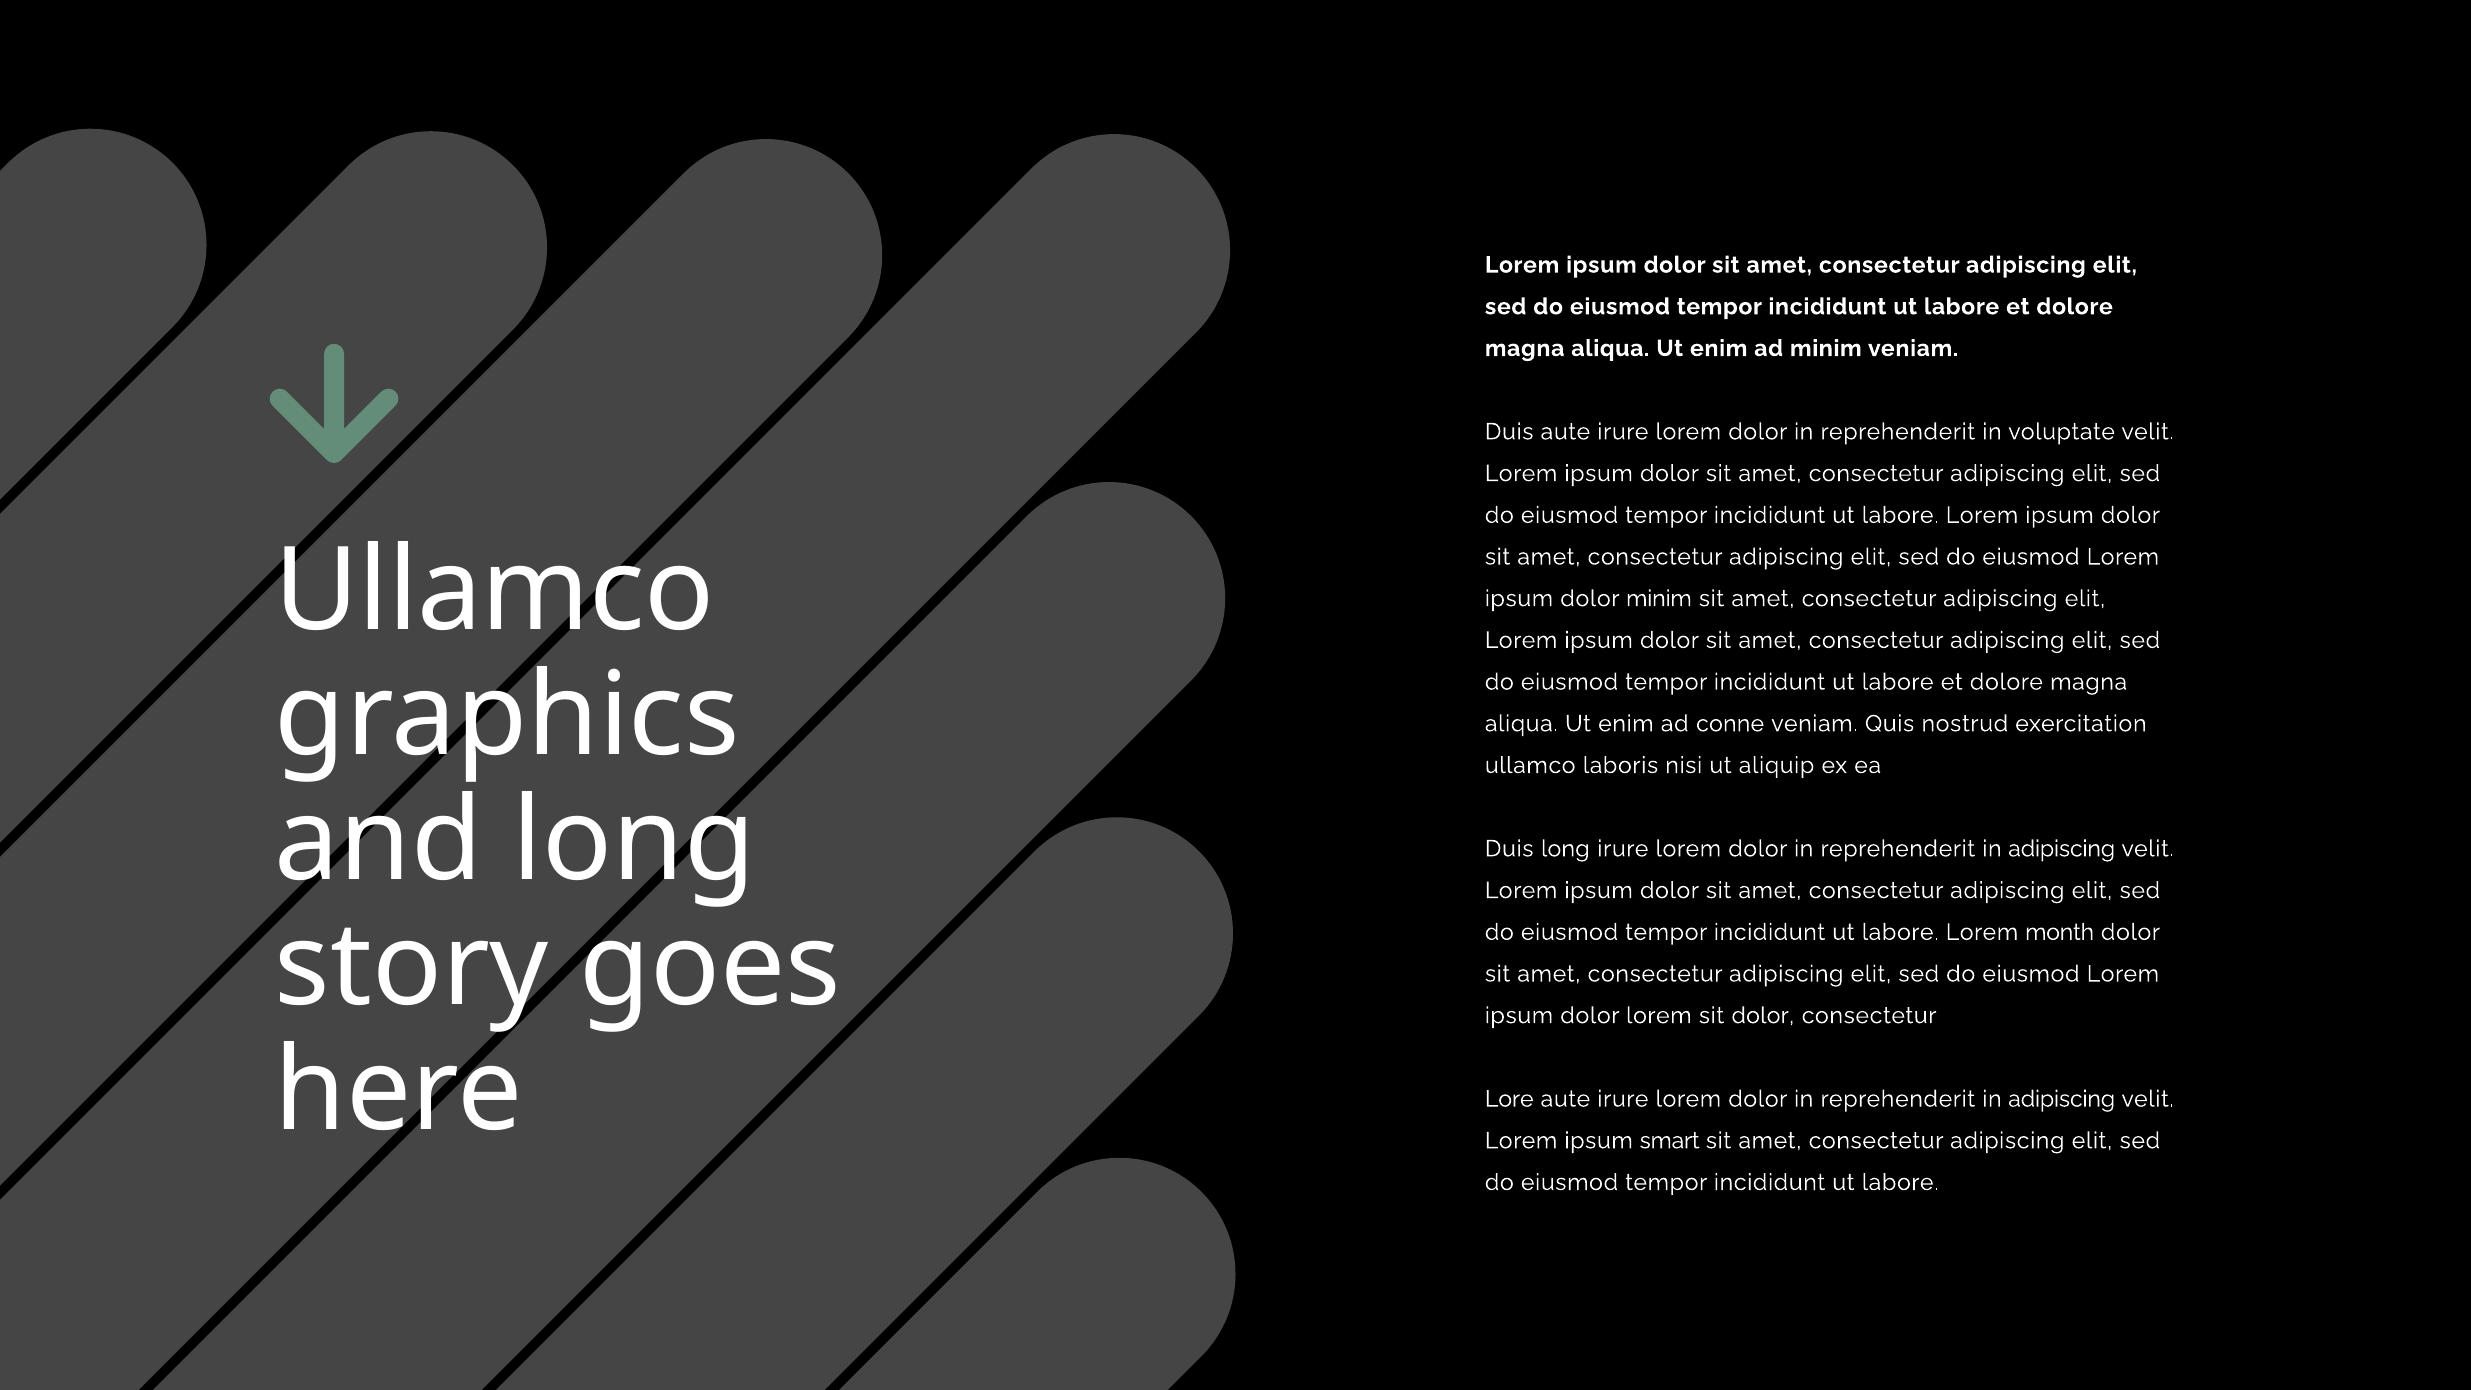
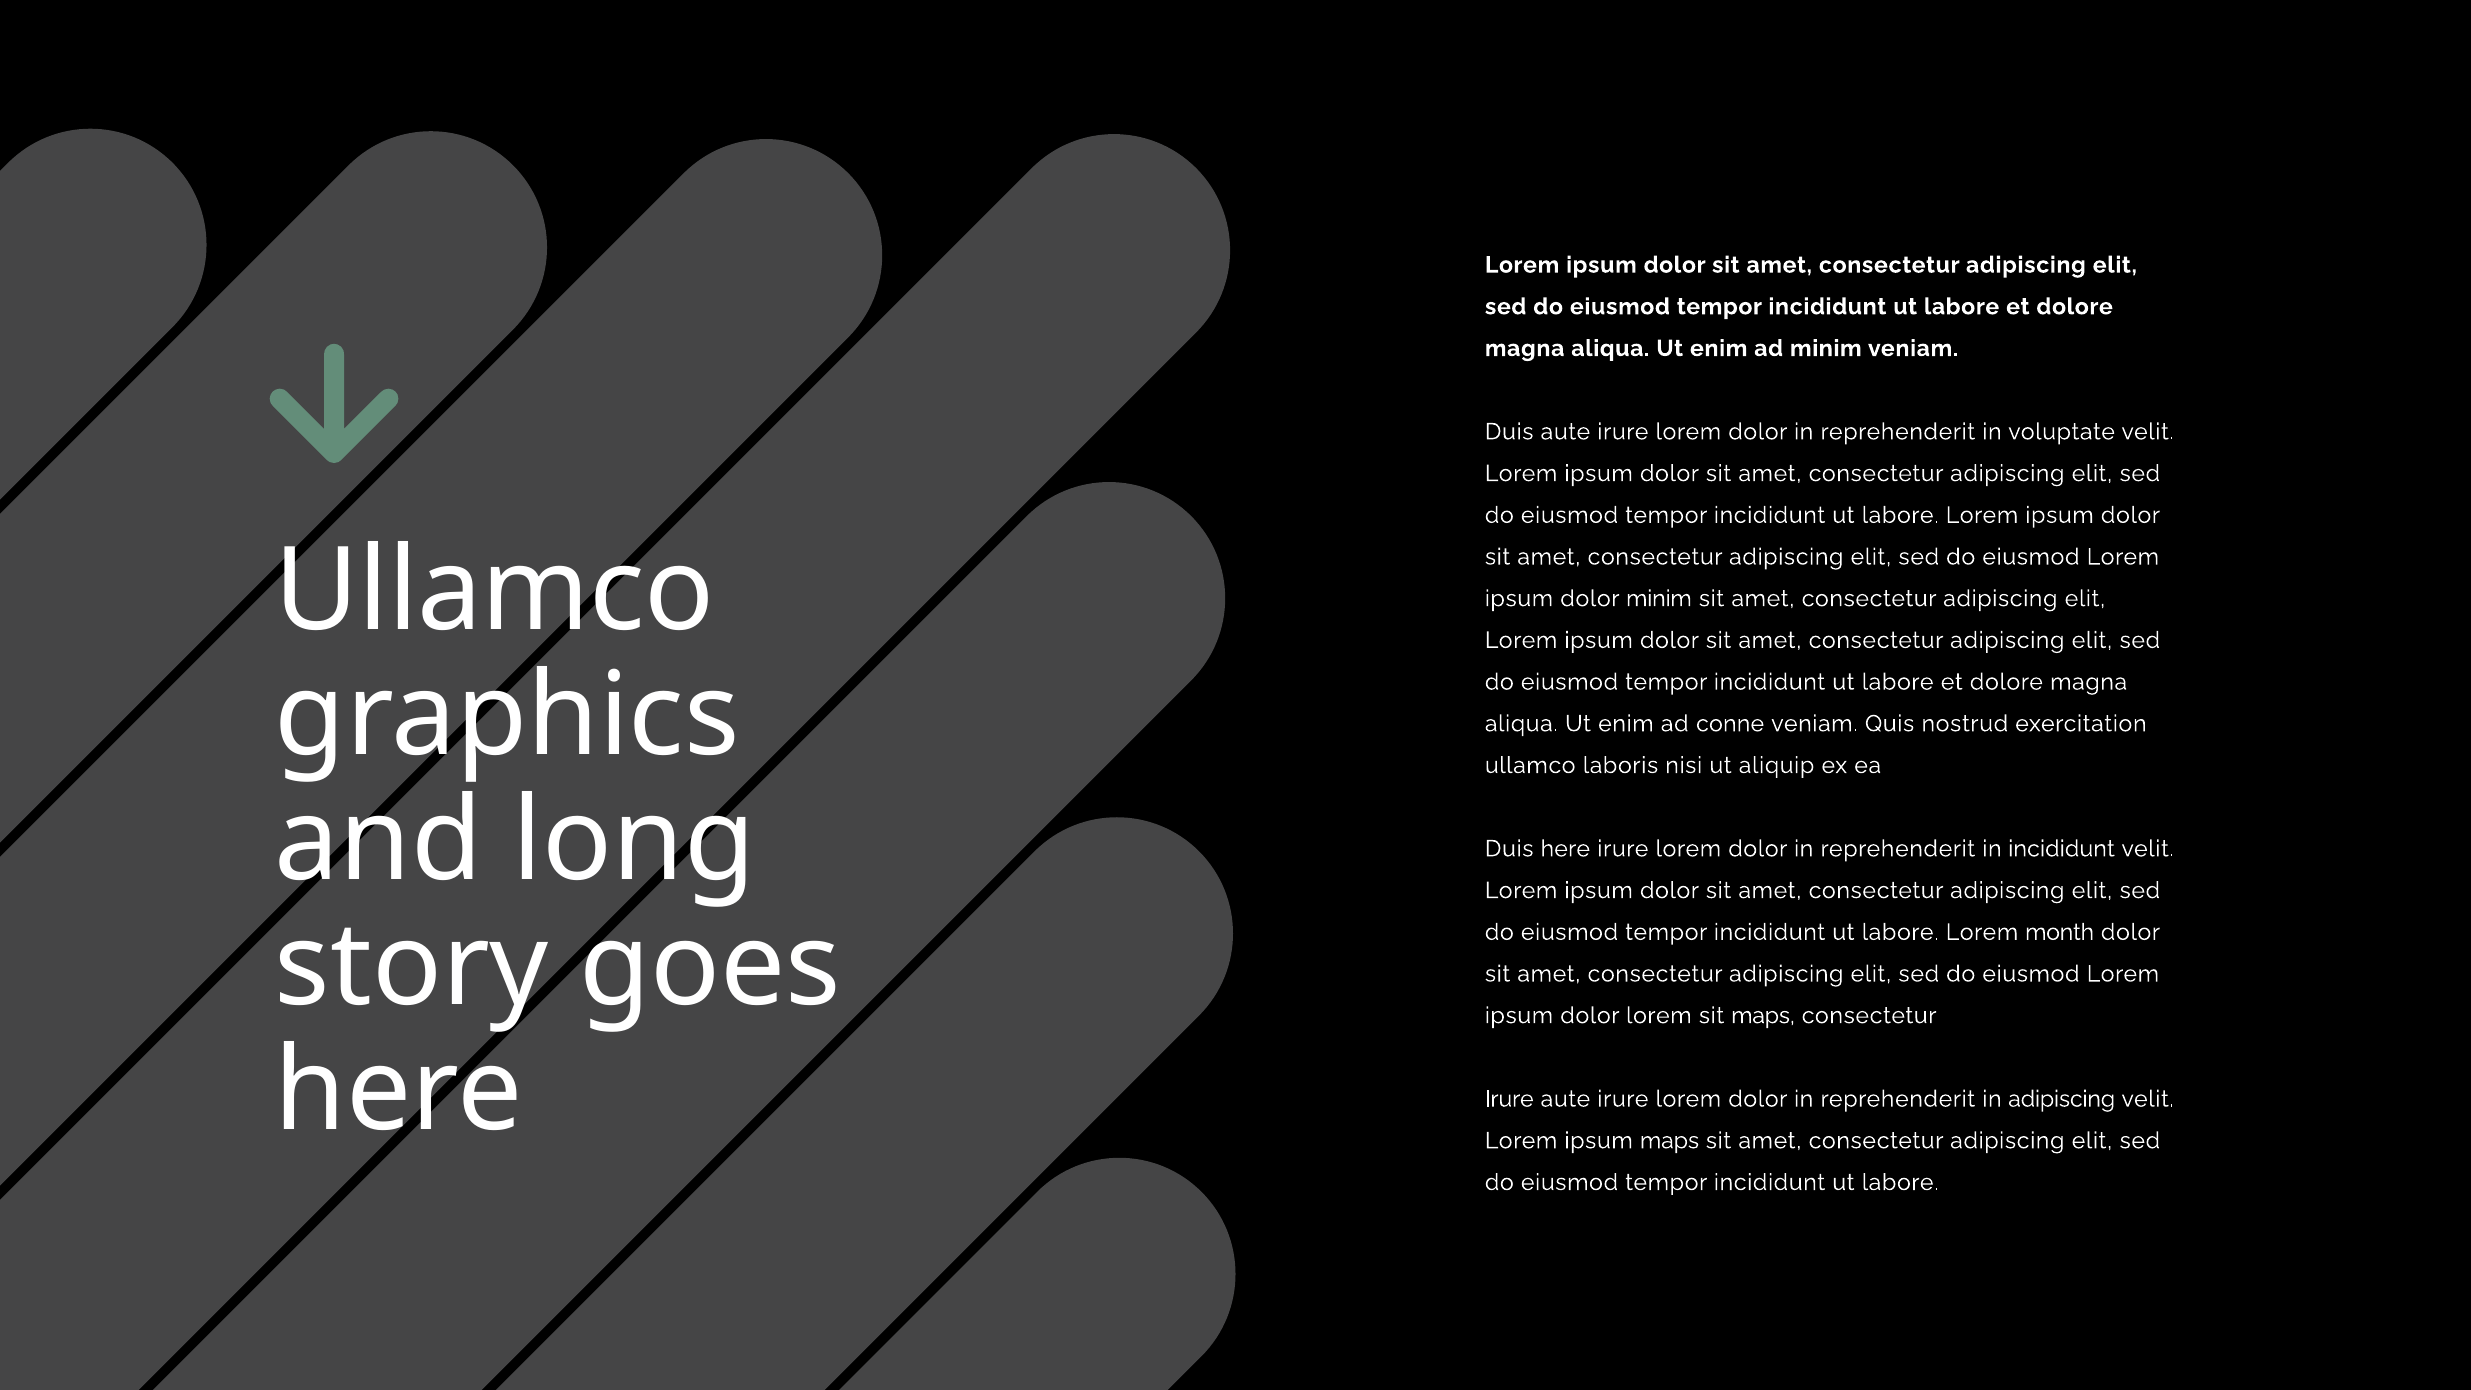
Duis long: long -> here
adipiscing at (2062, 849): adipiscing -> incididunt
sit dolor: dolor -> maps
Lore at (1509, 1099): Lore -> Irure
ipsum smart: smart -> maps
